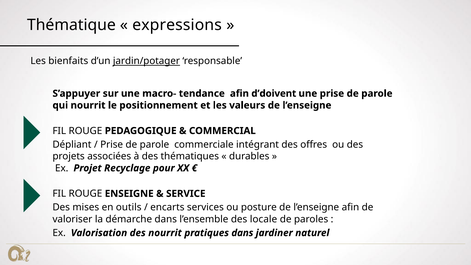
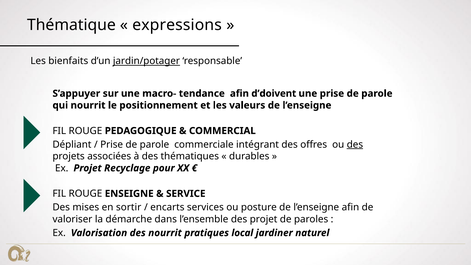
des at (355, 145) underline: none -> present
outils: outils -> sortir
des locale: locale -> projet
pratiques dans: dans -> local
